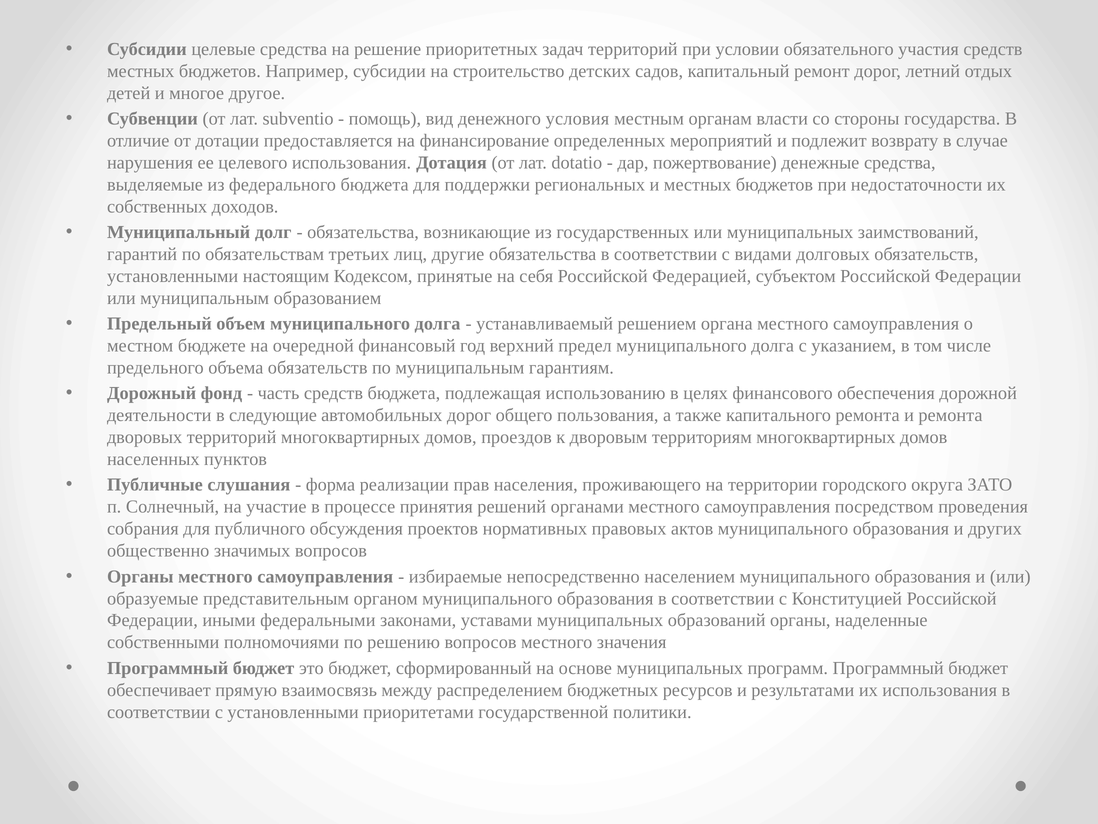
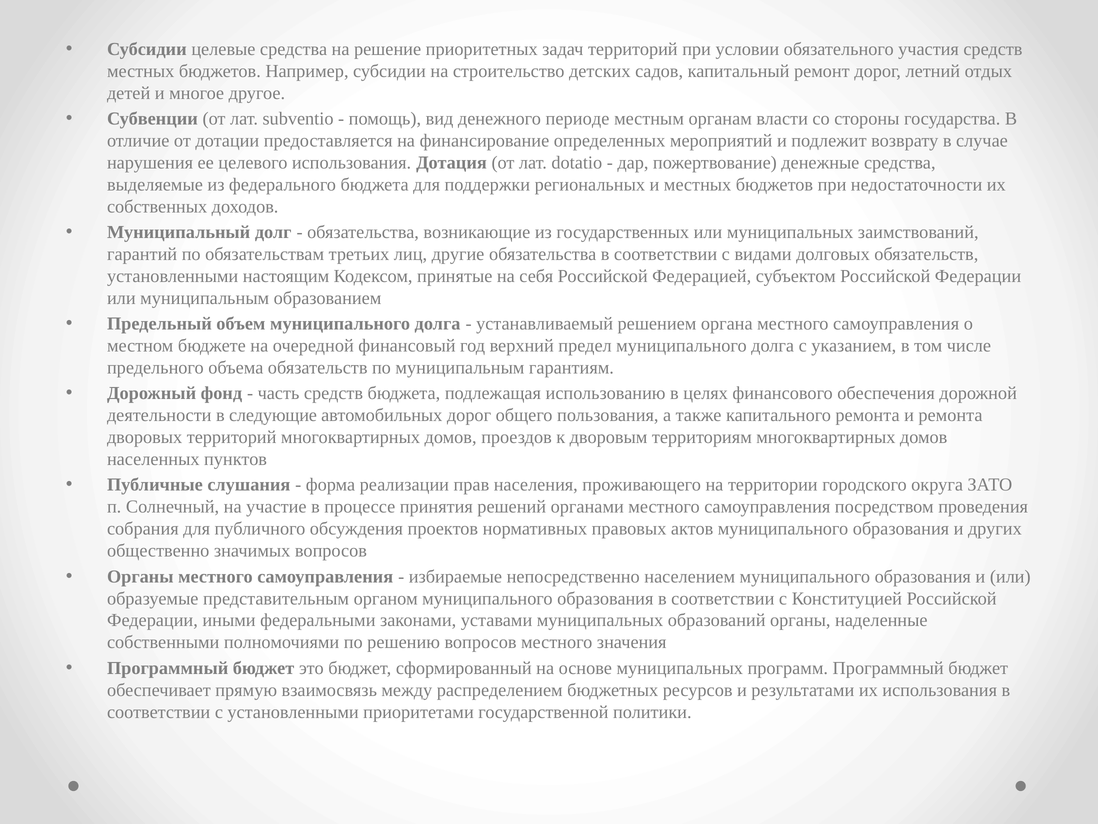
условия: условия -> периоде
